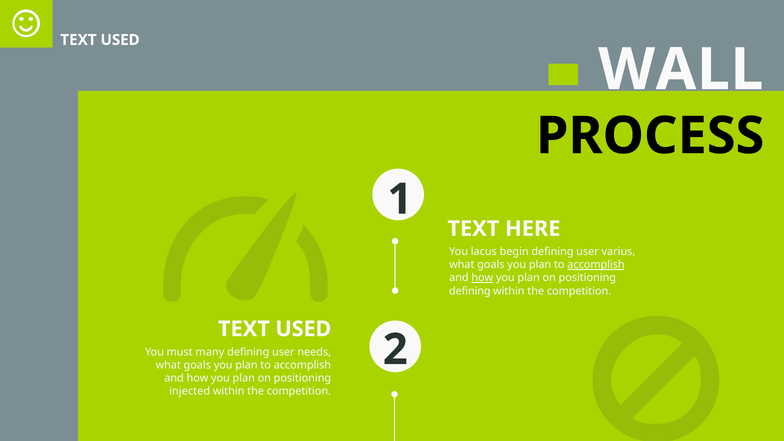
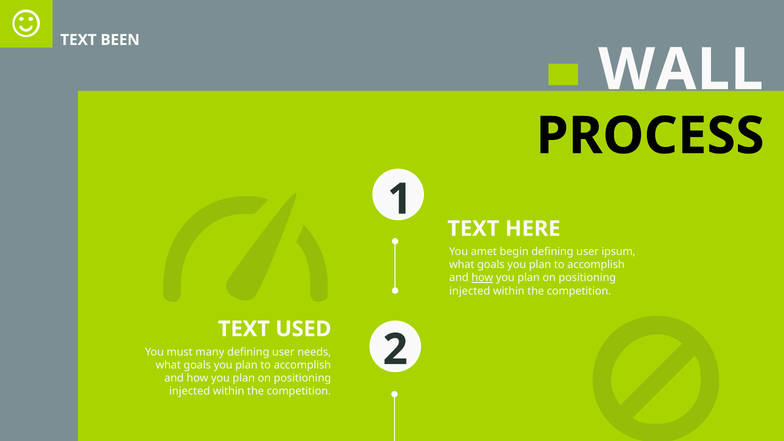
USED at (120, 40): USED -> BEEN
lacus: lacus -> amet
varius: varius -> ipsum
accomplish at (596, 265) underline: present -> none
defining at (470, 291): defining -> injected
